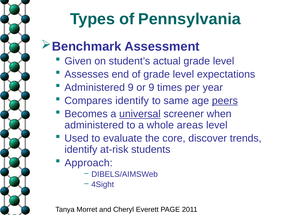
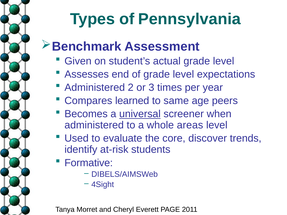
Administered 9: 9 -> 2
or 9: 9 -> 3
Compares identify: identify -> learned
peers underline: present -> none
Approach: Approach -> Formative
